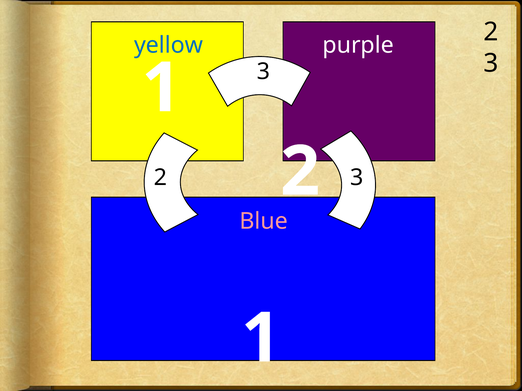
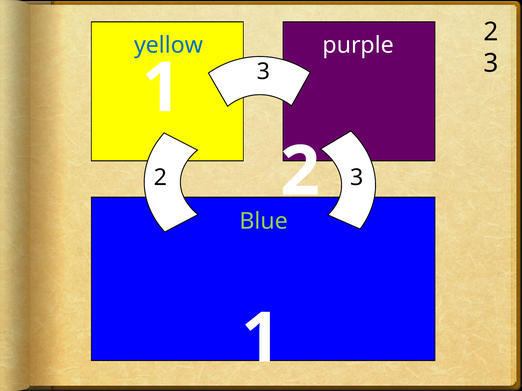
Blue colour: pink -> light green
